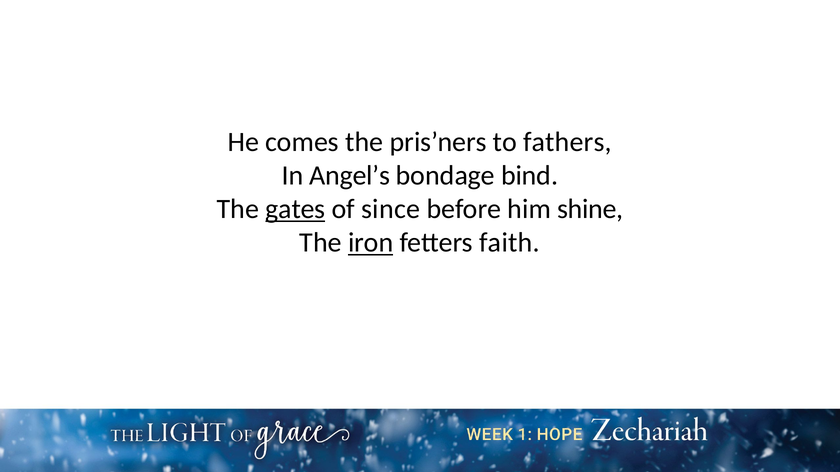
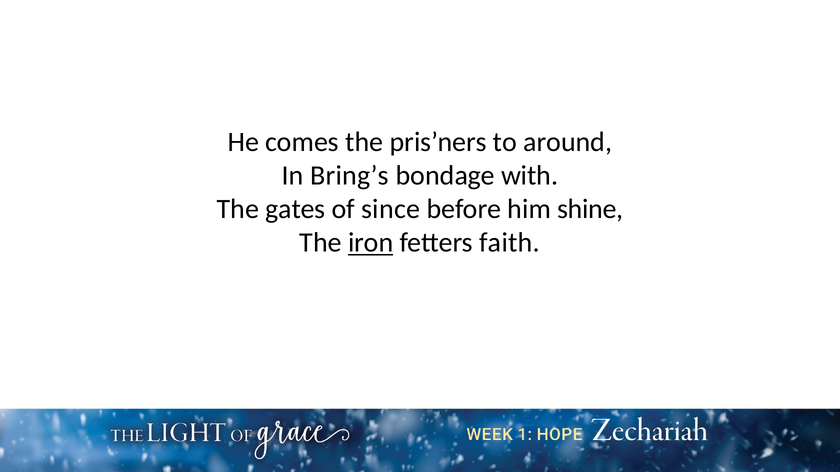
fathers: fathers -> around
Angel’s: Angel’s -> Bring’s
bind: bind -> with
gates underline: present -> none
